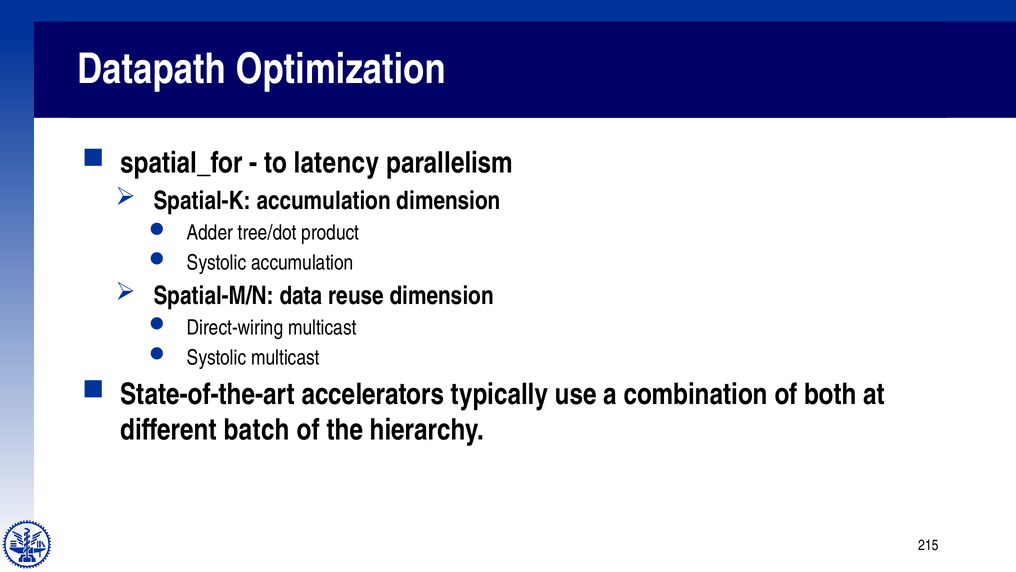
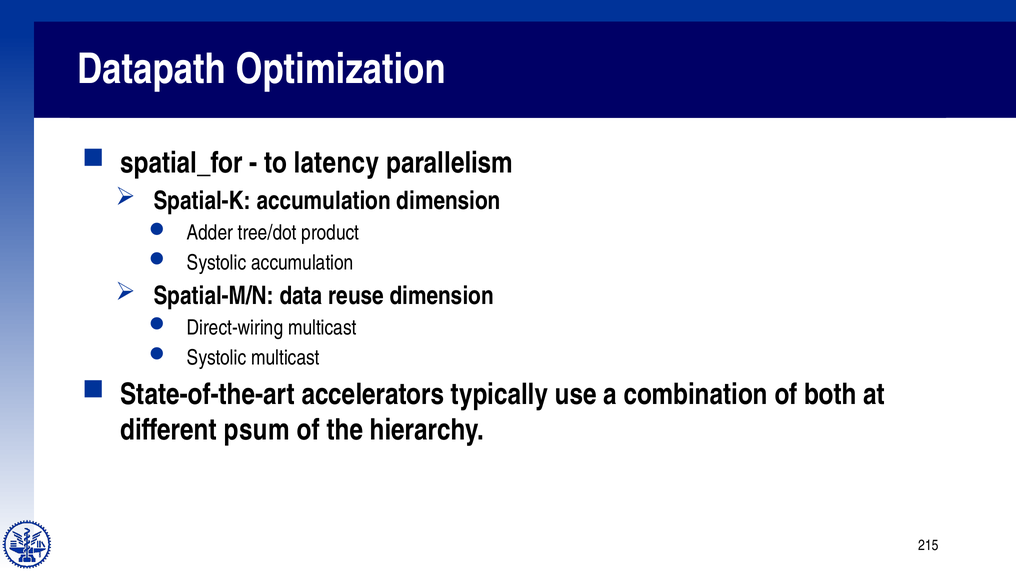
batch: batch -> psum
